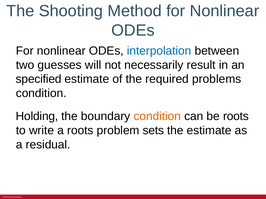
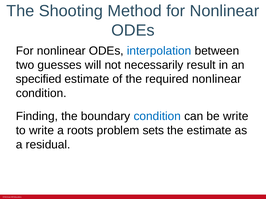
required problems: problems -> nonlinear
Holding: Holding -> Finding
condition at (157, 117) colour: orange -> blue
be roots: roots -> write
